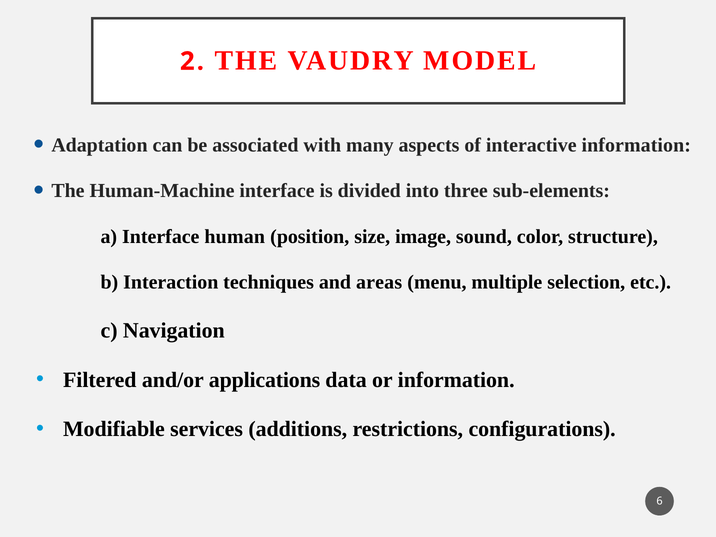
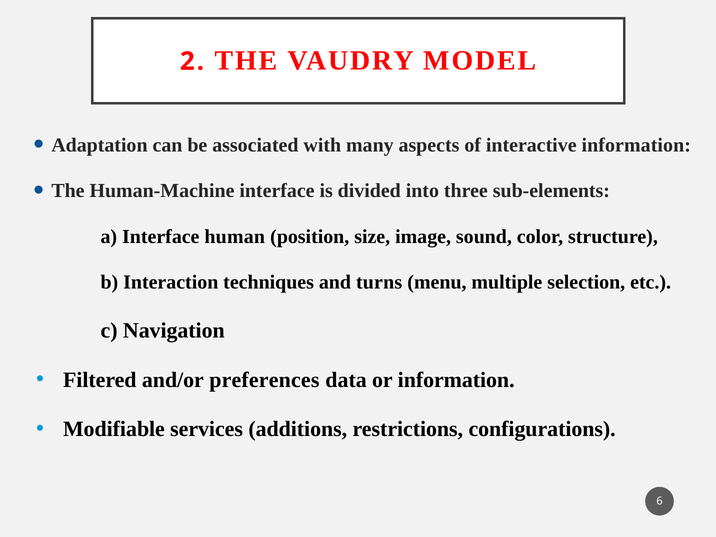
areas: areas -> turns
applications: applications -> preferences
